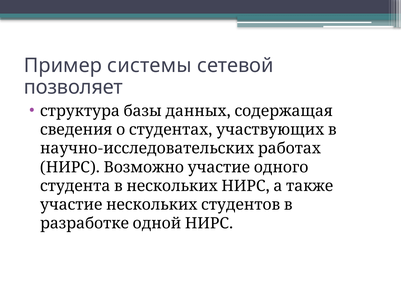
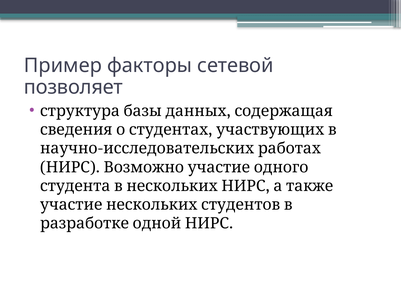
системы: системы -> факторы
